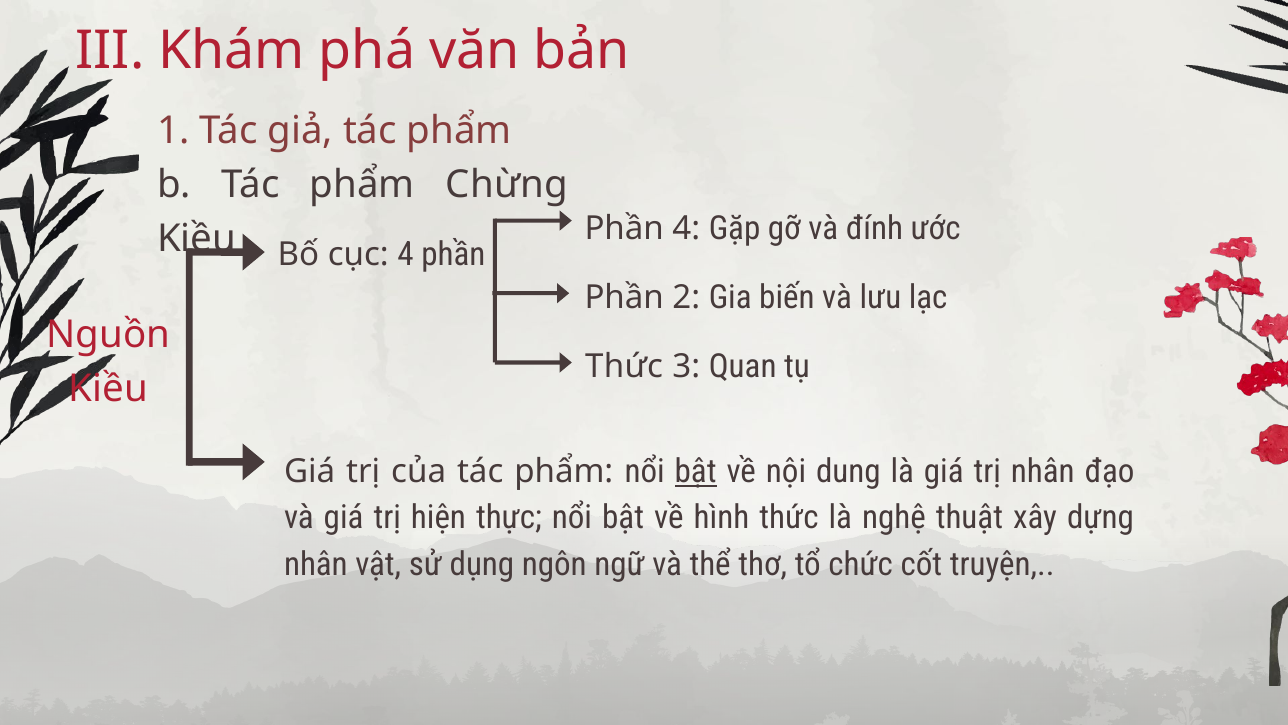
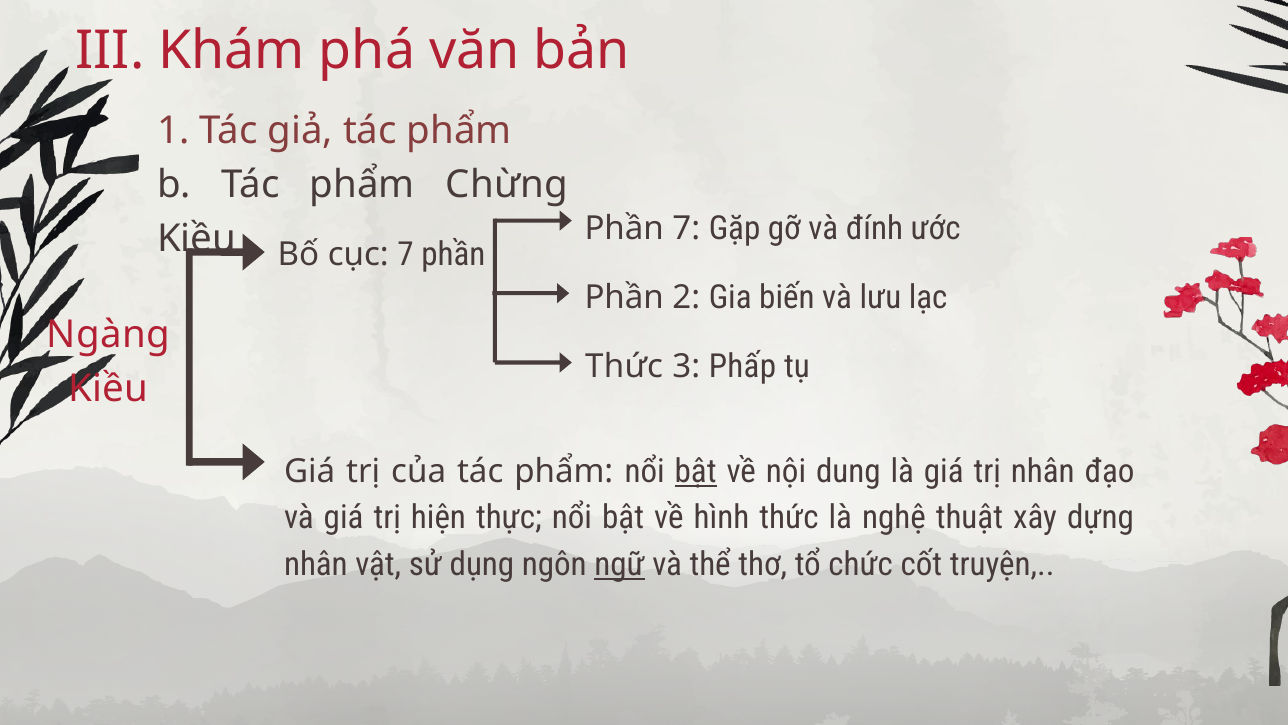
Phần 4: 4 -> 7
4 at (406, 255): 4 -> 7
Nguồn: Nguồn -> Ngàng
Quan: Quan -> Phấp
ngữ underline: none -> present
